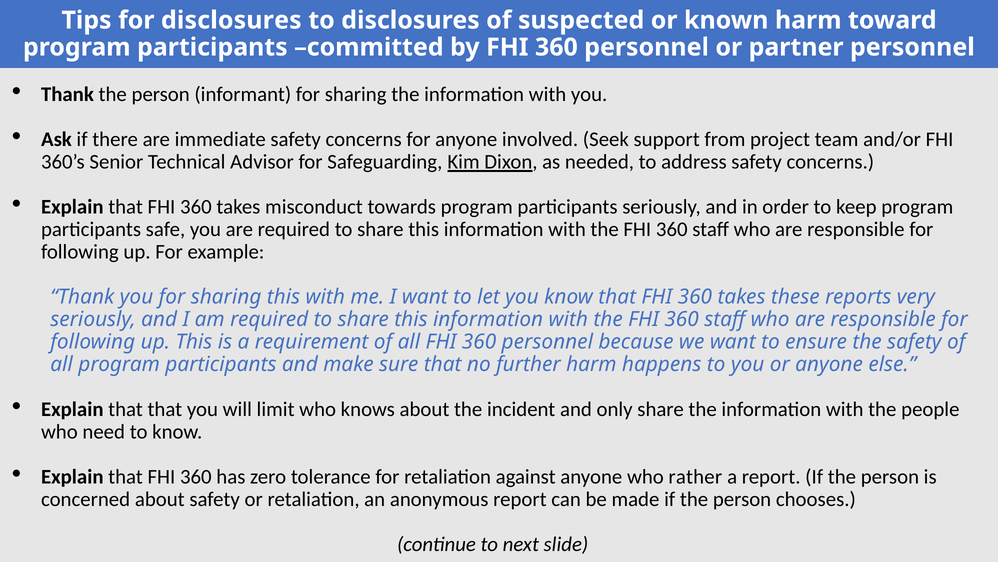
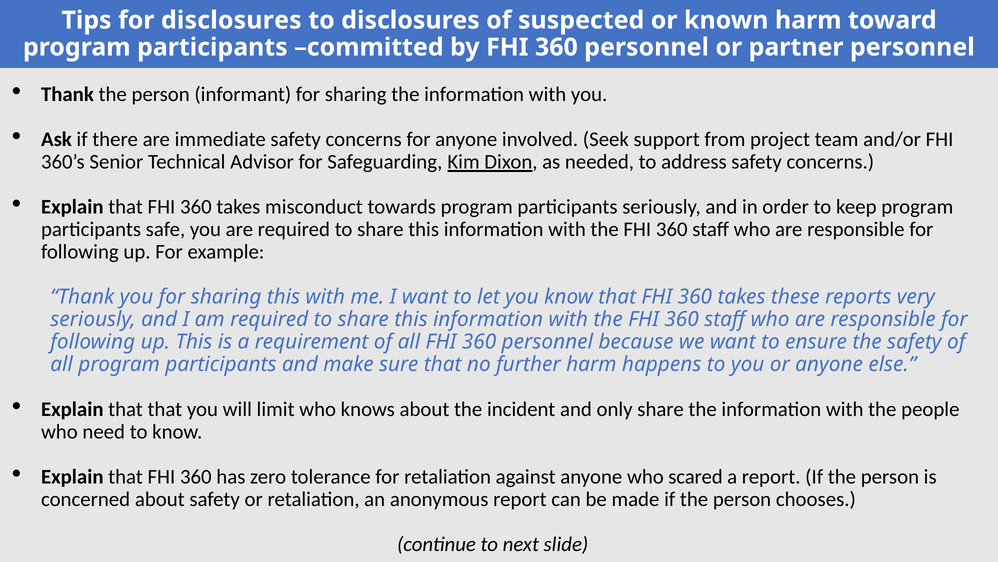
rather: rather -> scared
